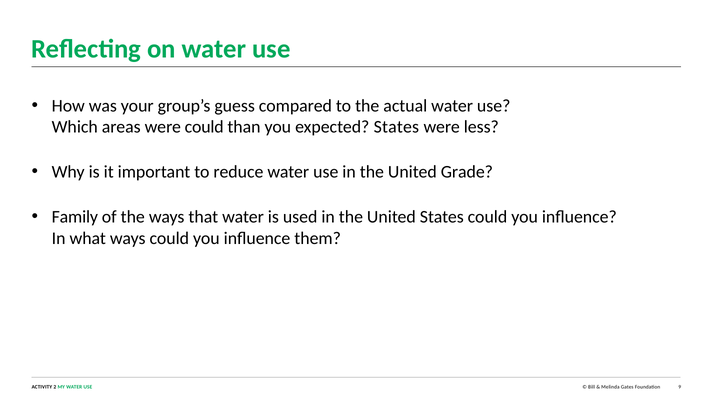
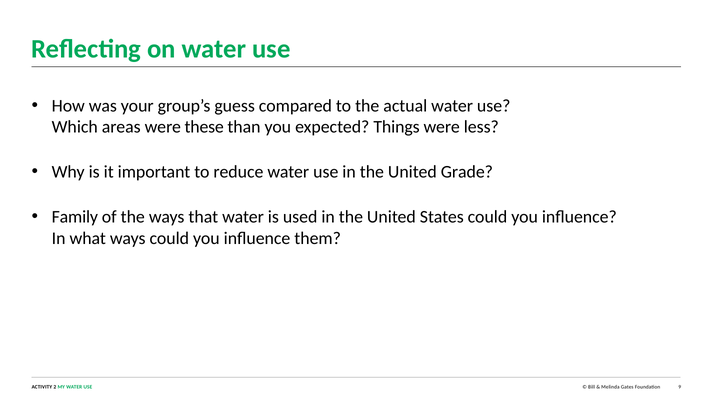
were could: could -> these
expected States: States -> Things
